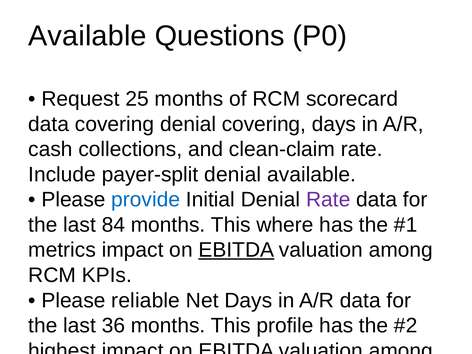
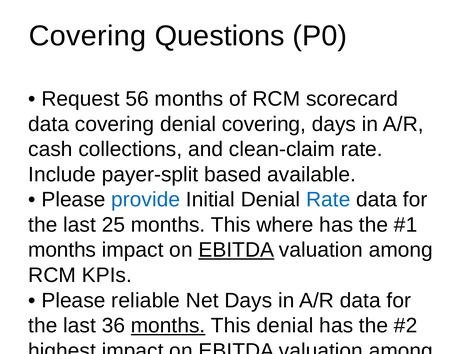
Available at (87, 36): Available -> Covering
25: 25 -> 56
payer-split denial: denial -> based
Rate at (328, 200) colour: purple -> blue
84: 84 -> 25
metrics at (62, 250): metrics -> months
months at (168, 326) underline: none -> present
This profile: profile -> denial
